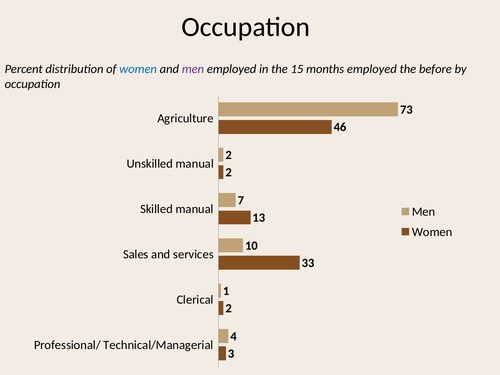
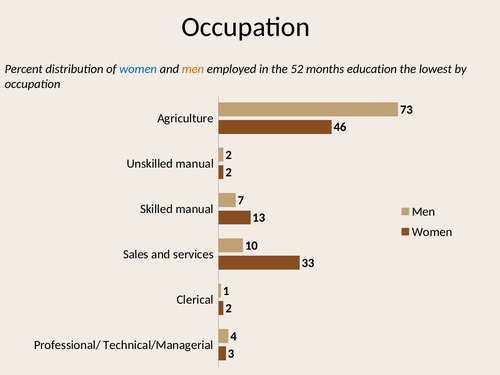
men at (193, 69) colour: purple -> orange
15: 15 -> 52
months employed: employed -> education
before: before -> lowest
